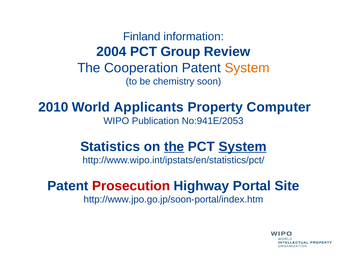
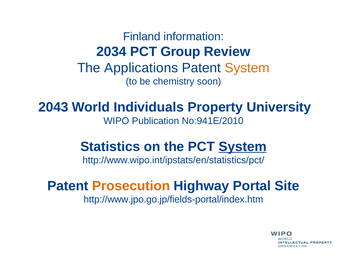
2004: 2004 -> 2034
Cooperation: Cooperation -> Applications
2010: 2010 -> 2043
Applicants: Applicants -> Individuals
Computer: Computer -> University
No:941E/2053: No:941E/2053 -> No:941E/2010
the at (174, 147) underline: present -> none
Prosecution colour: red -> orange
http://www.jpo.go.jp/soon-portal/index.htm: http://www.jpo.go.jp/soon-portal/index.htm -> http://www.jpo.go.jp/fields-portal/index.htm
